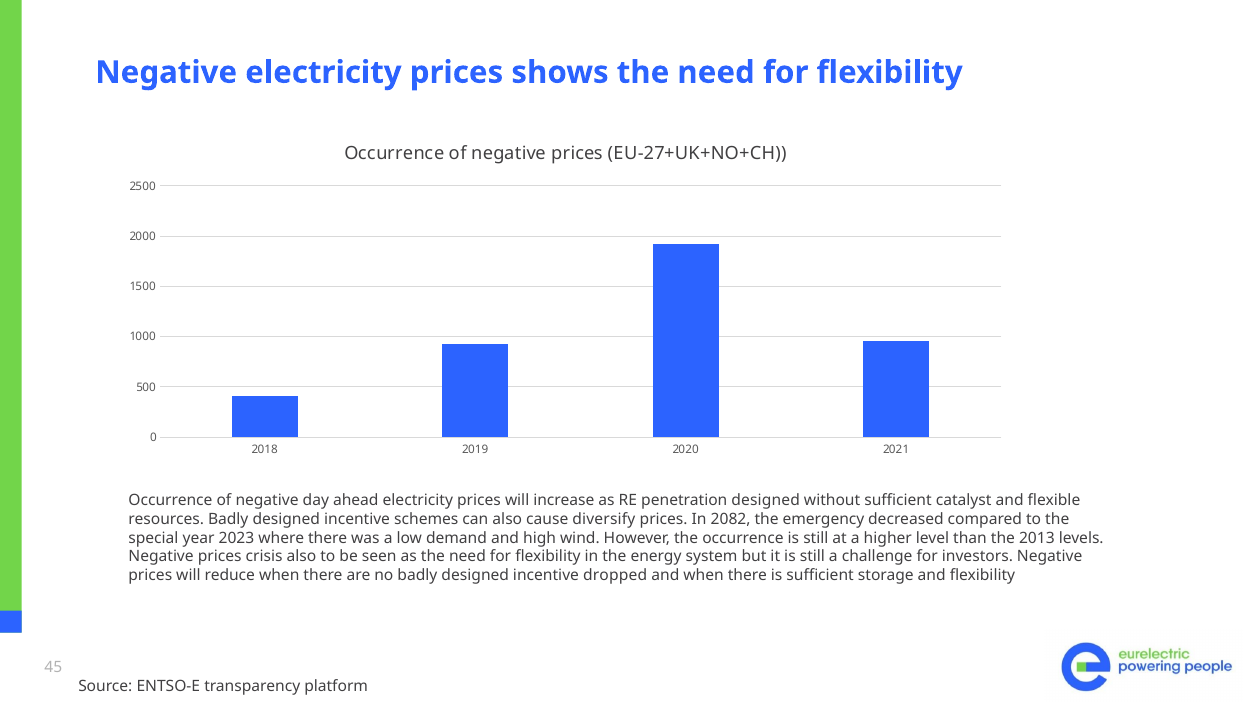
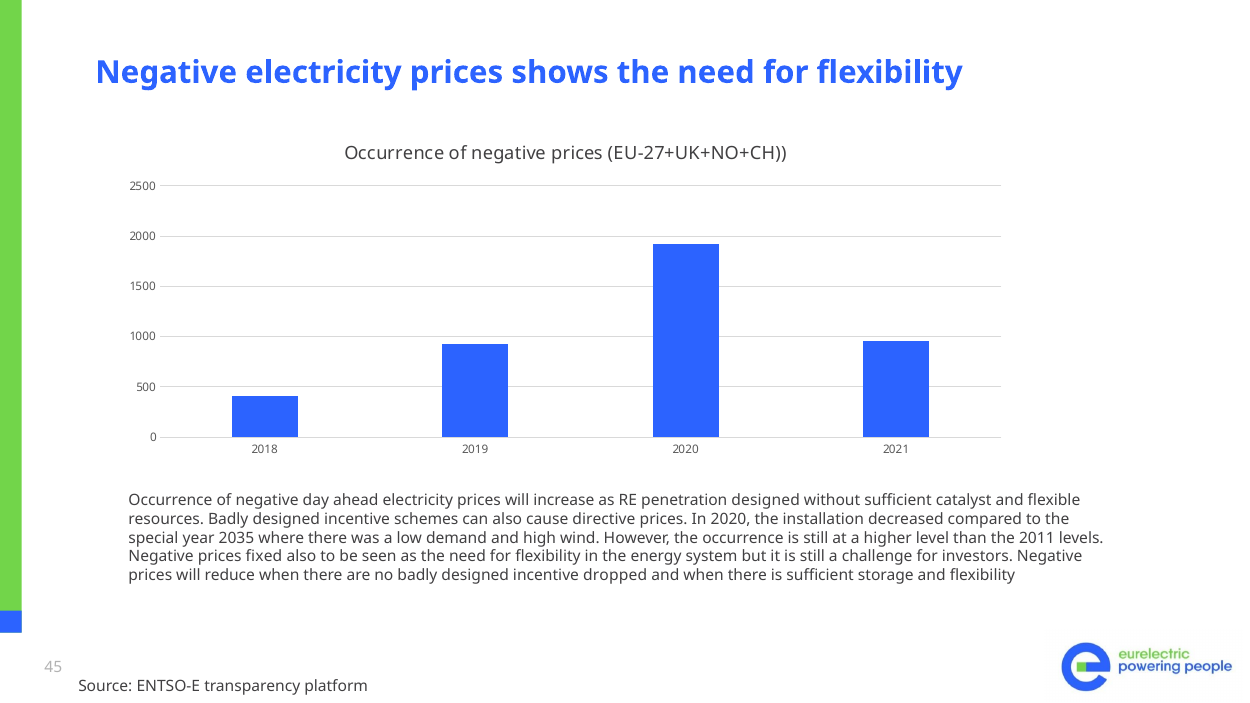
diversify: diversify -> directive
In 2082: 2082 -> 2020
emergency: emergency -> installation
2023: 2023 -> 2035
2013: 2013 -> 2011
crisis: crisis -> fixed
